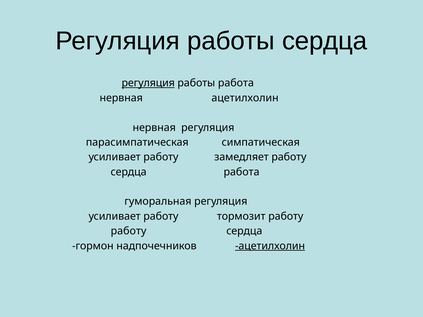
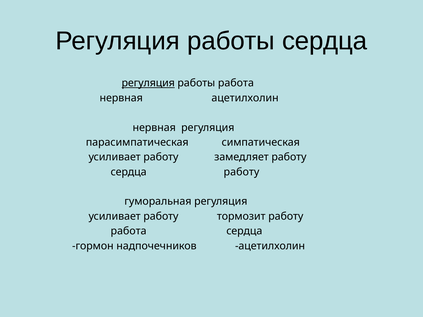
сердца работа: работа -> работу
работу at (129, 231): работу -> работа
ацетилхолин at (270, 246) underline: present -> none
